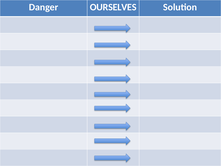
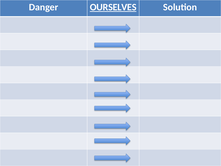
OURSELVES underline: none -> present
